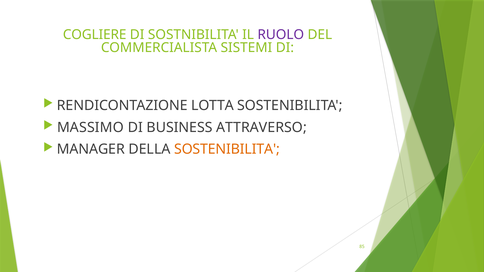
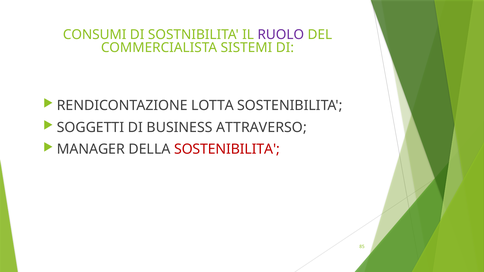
COGLIERE: COGLIERE -> CONSUMI
MASSIMO: MASSIMO -> SOGGETTI
SOSTENIBILITA at (227, 149) colour: orange -> red
